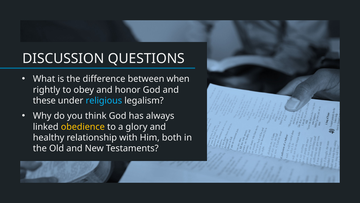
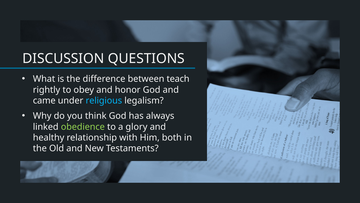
when: when -> teach
these: these -> came
obedience colour: yellow -> light green
